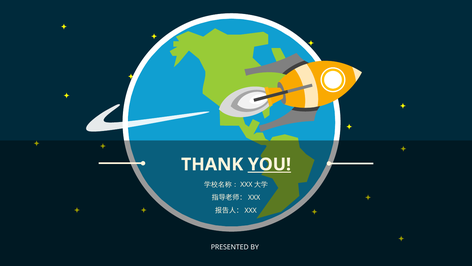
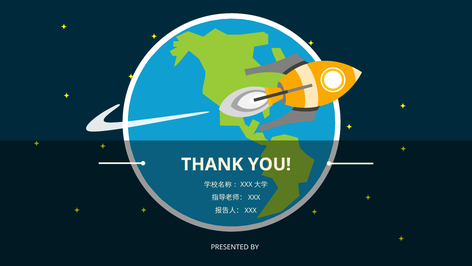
YOU underline: present -> none
